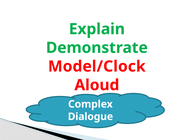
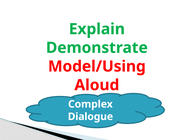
Model/Clock: Model/Clock -> Model/Using
